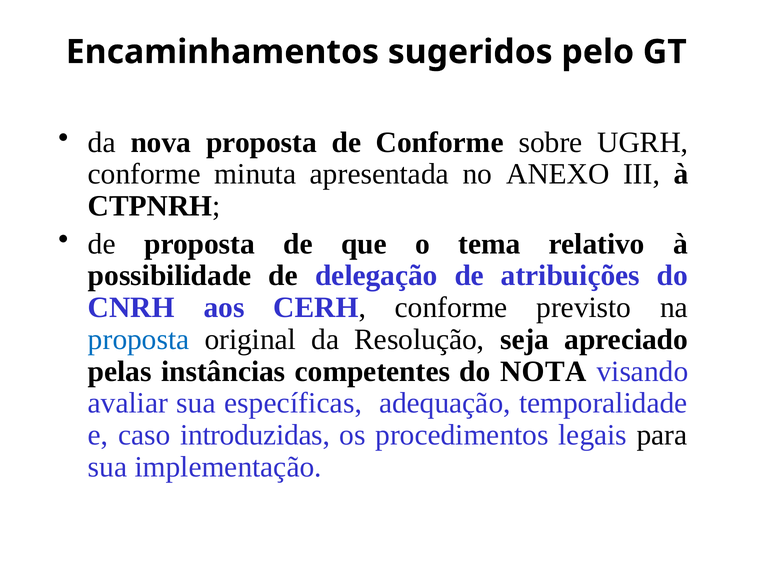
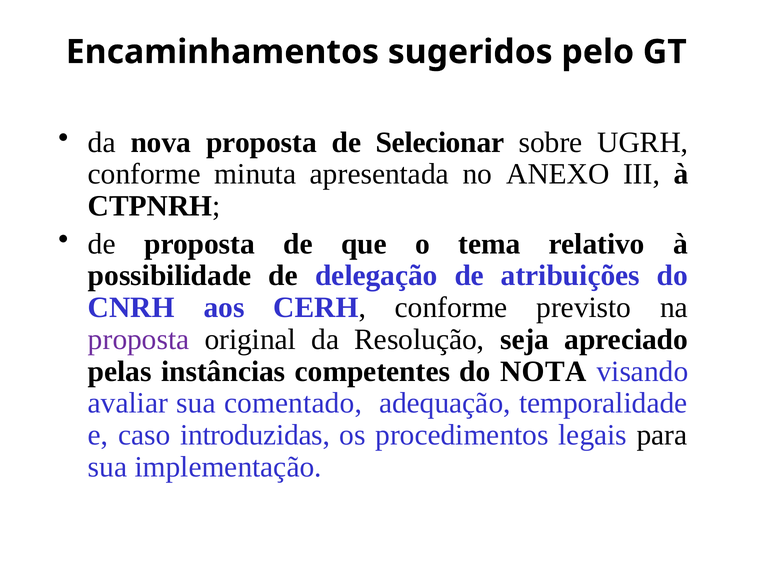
de Conforme: Conforme -> Selecionar
proposta at (139, 340) colour: blue -> purple
específicas: específicas -> comentado
